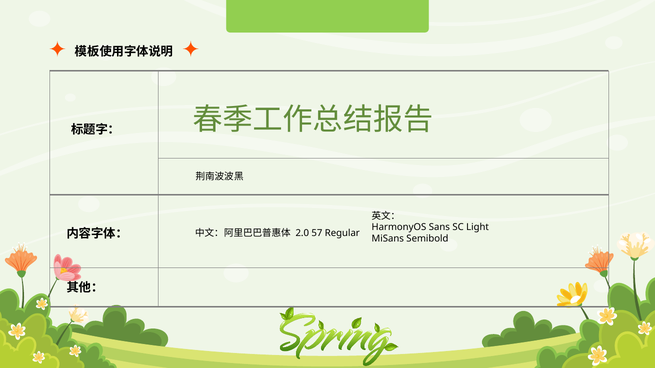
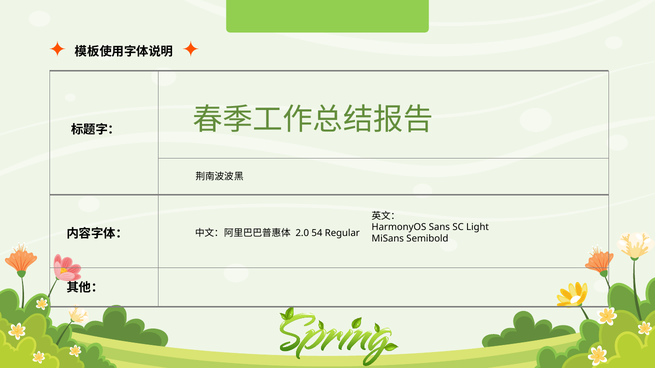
57: 57 -> 54
